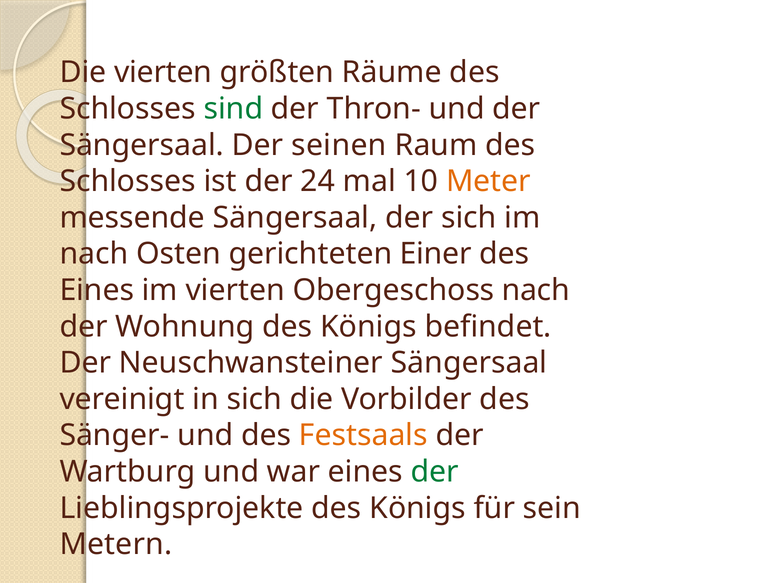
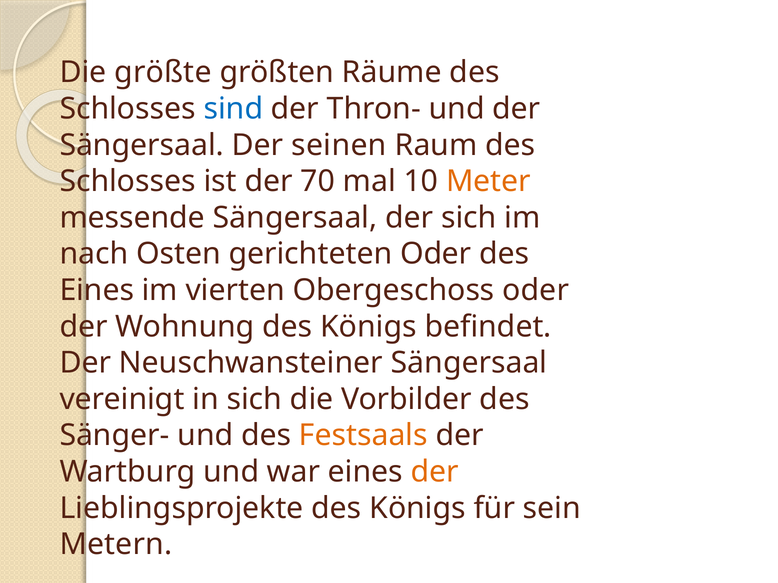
Die vierten: vierten -> größte
sind colour: green -> blue
24: 24 -> 70
gerichteten Einer: Einer -> Oder
Obergeschoss nach: nach -> oder
der at (435, 472) colour: green -> orange
